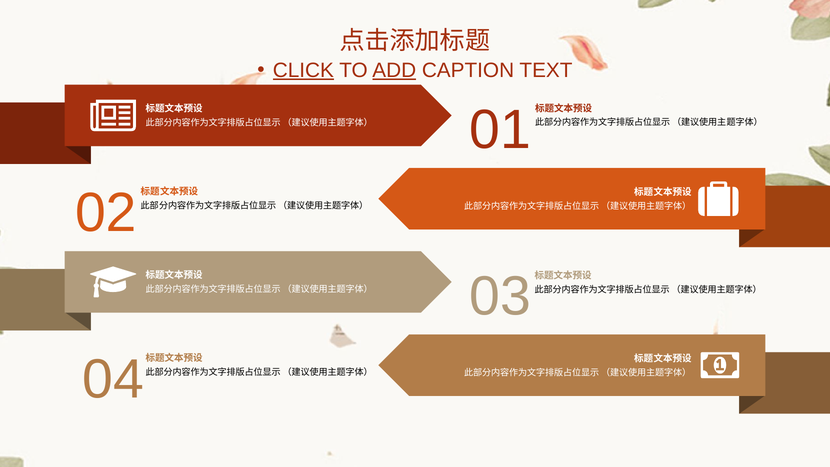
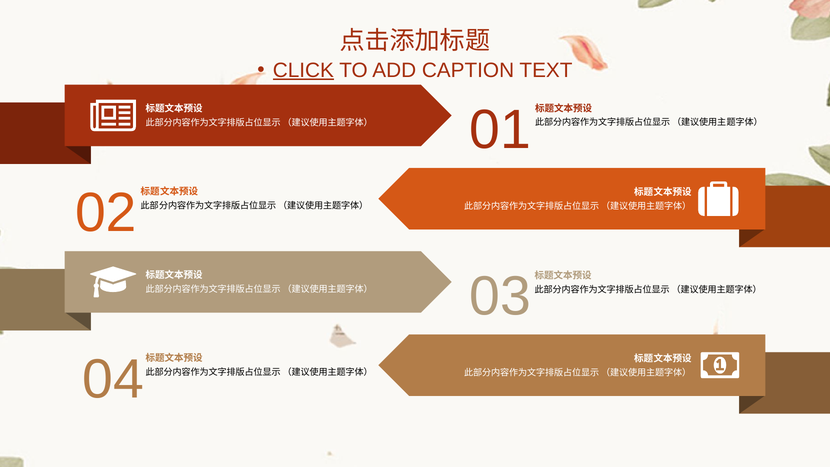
ADD underline: present -> none
